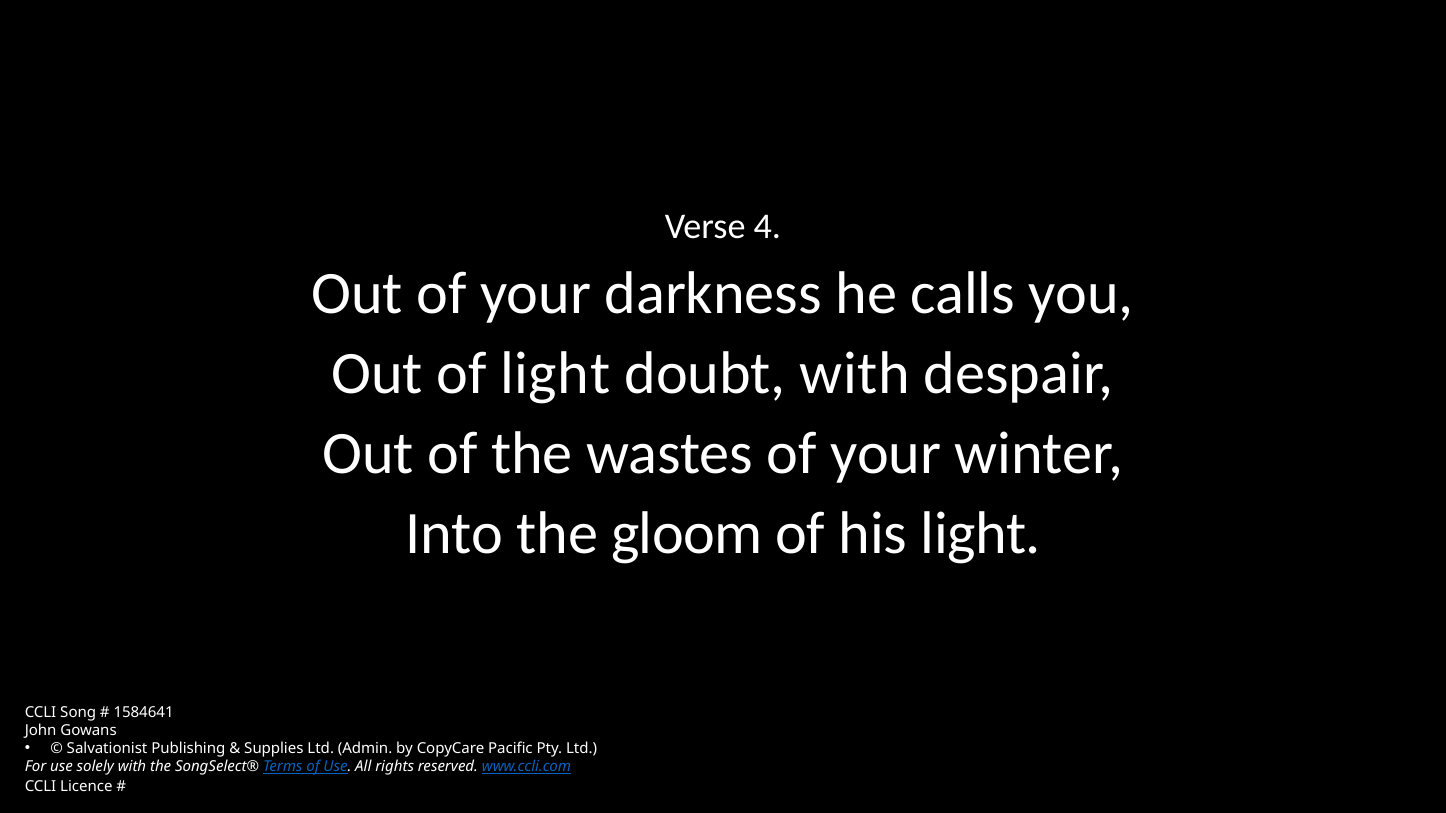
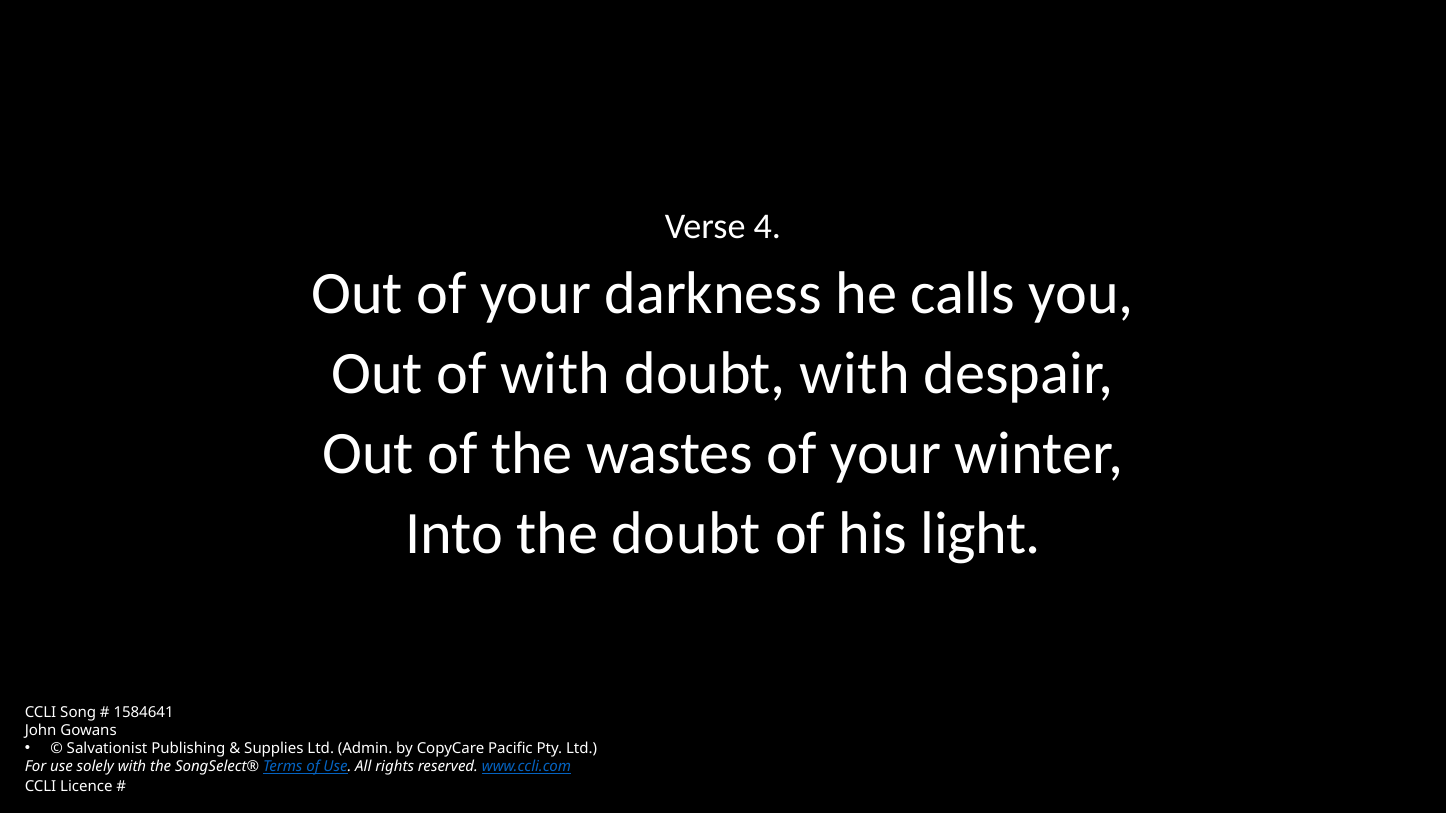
of light: light -> with
the gloom: gloom -> doubt
